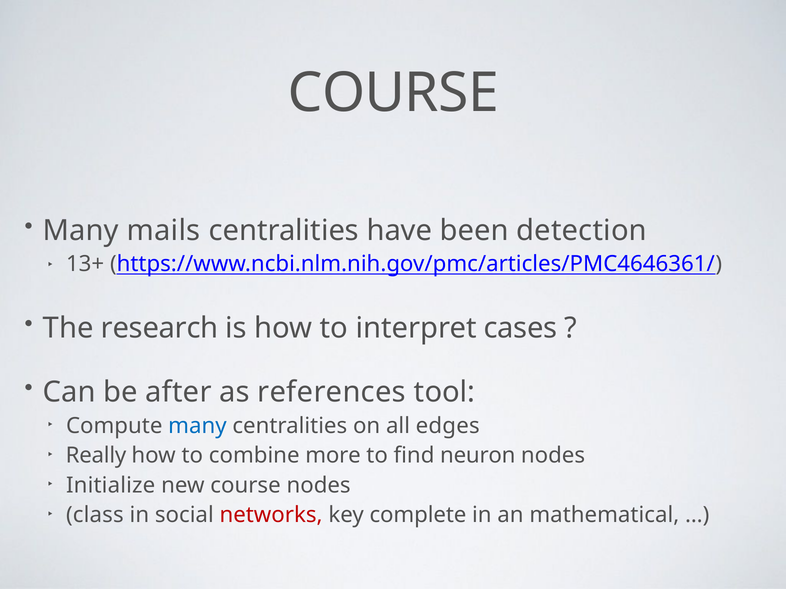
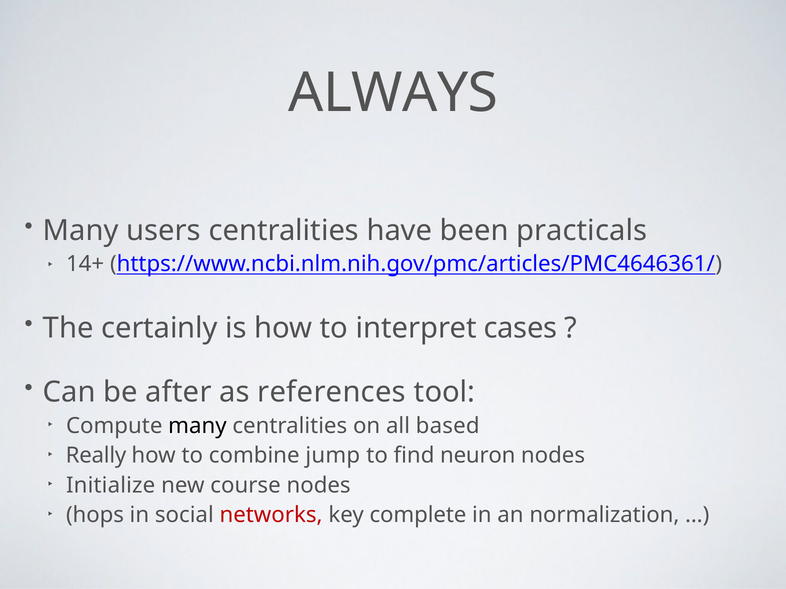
COURSE at (393, 93): COURSE -> ALWAYS
mails: mails -> users
detection: detection -> practicals
13+: 13+ -> 14+
research: research -> certainly
many at (197, 426) colour: blue -> black
edges: edges -> based
more: more -> jump
class: class -> hops
mathematical: mathematical -> normalization
